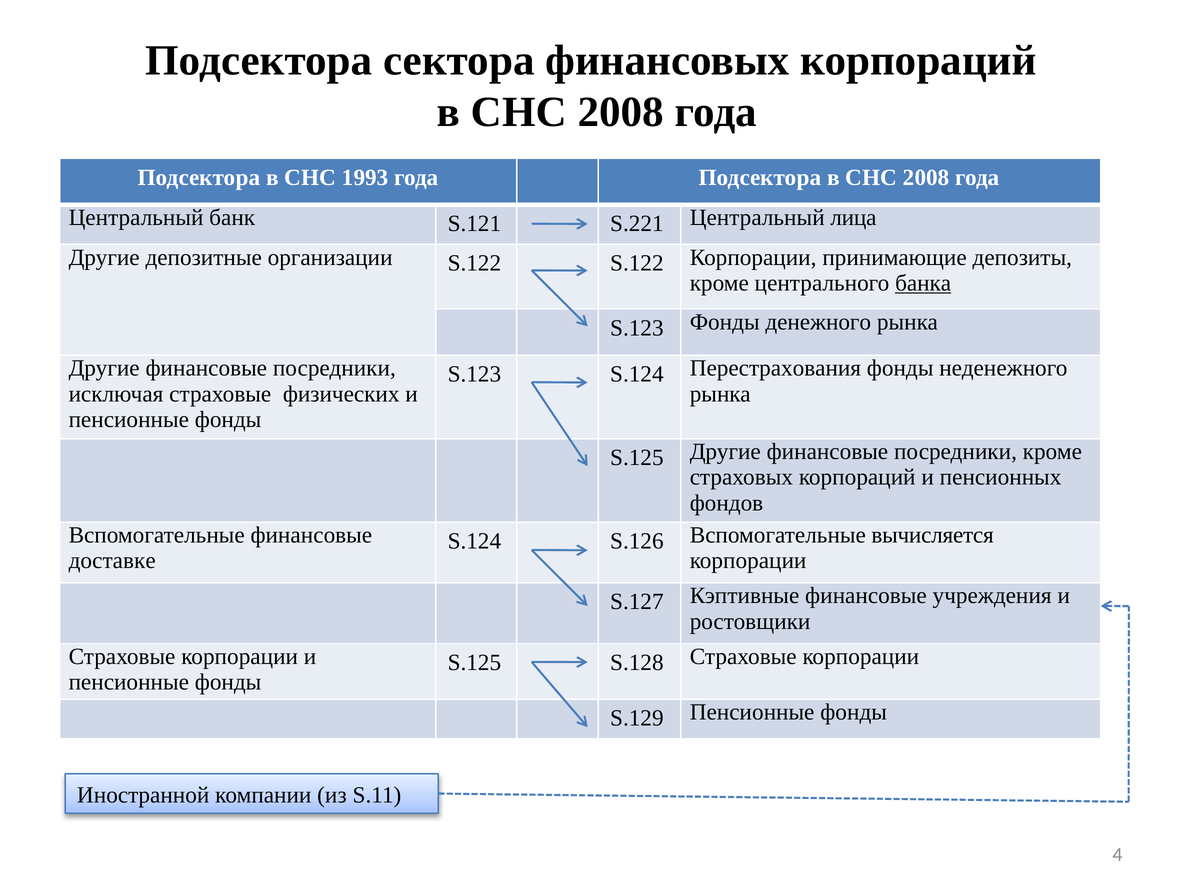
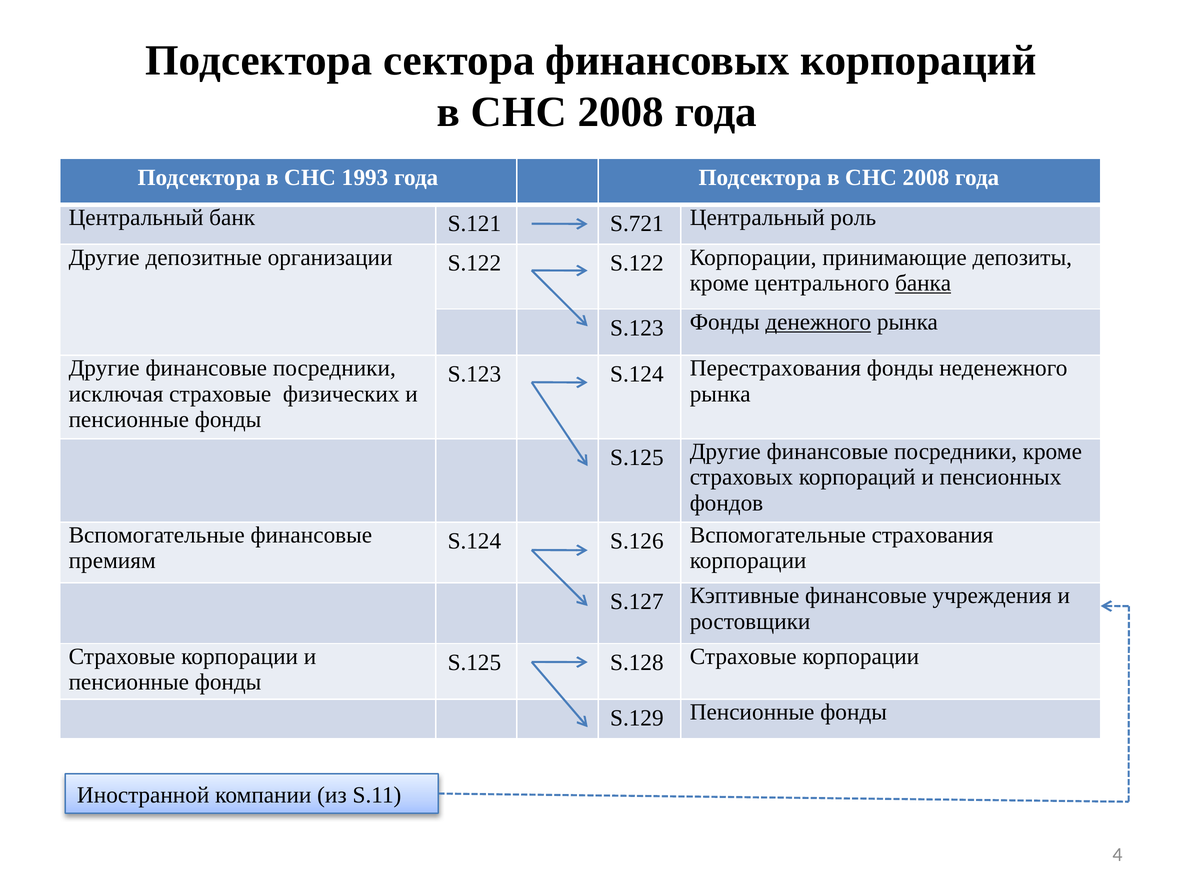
S.221: S.221 -> S.721
лица: лица -> роль
денежного underline: none -> present
вычисляется: вычисляется -> страхования
доставке: доставке -> премиям
